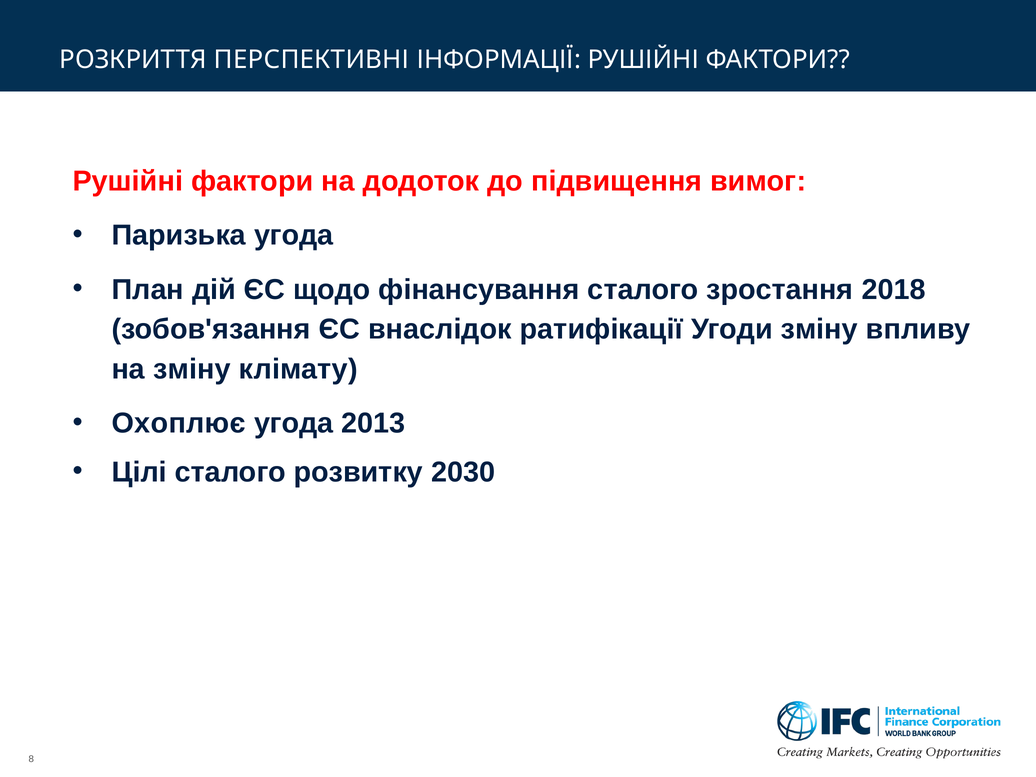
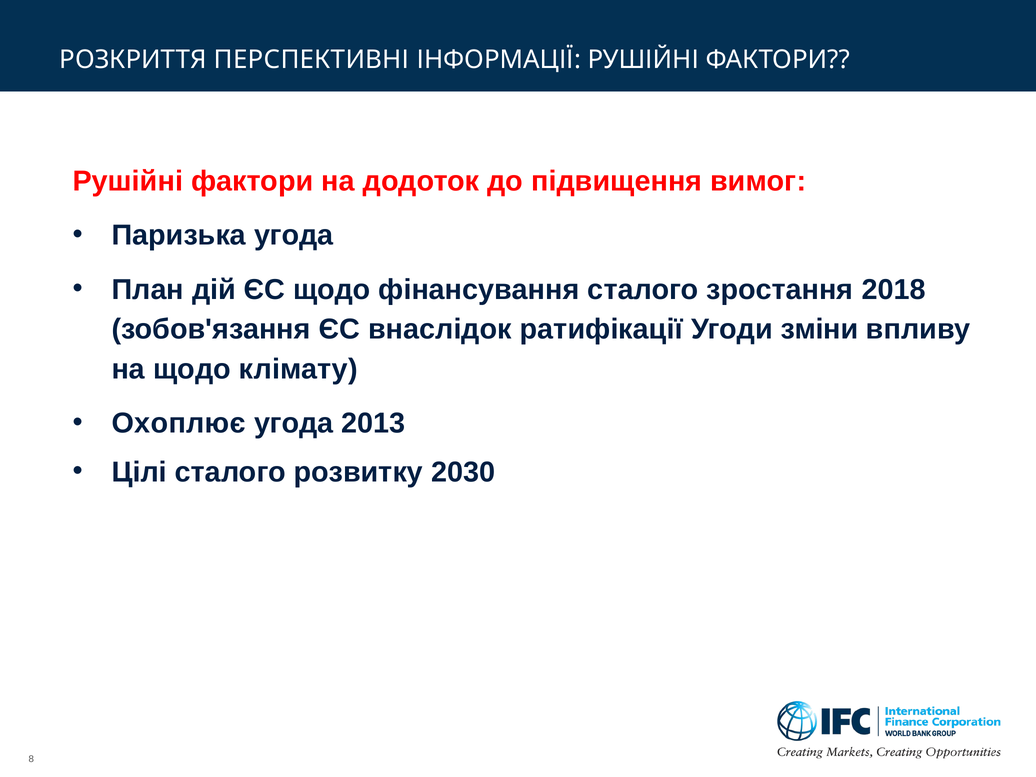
Угоди зміну: зміну -> зміни
на зміну: зміну -> щодо
